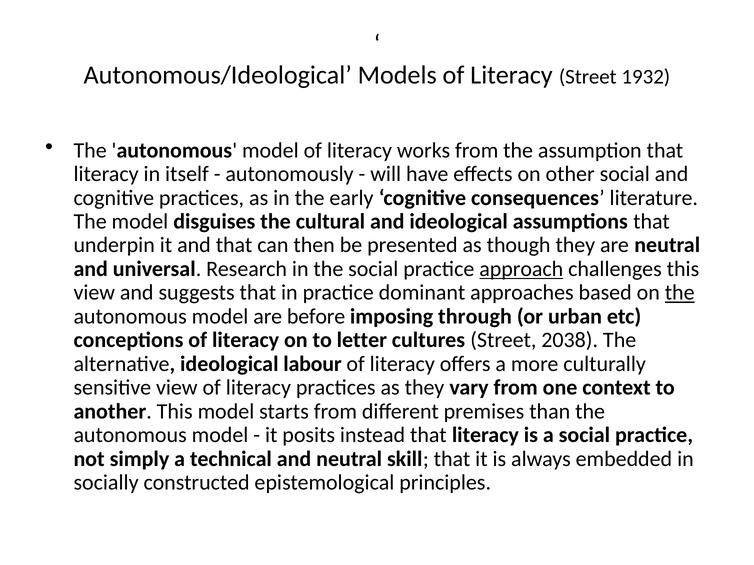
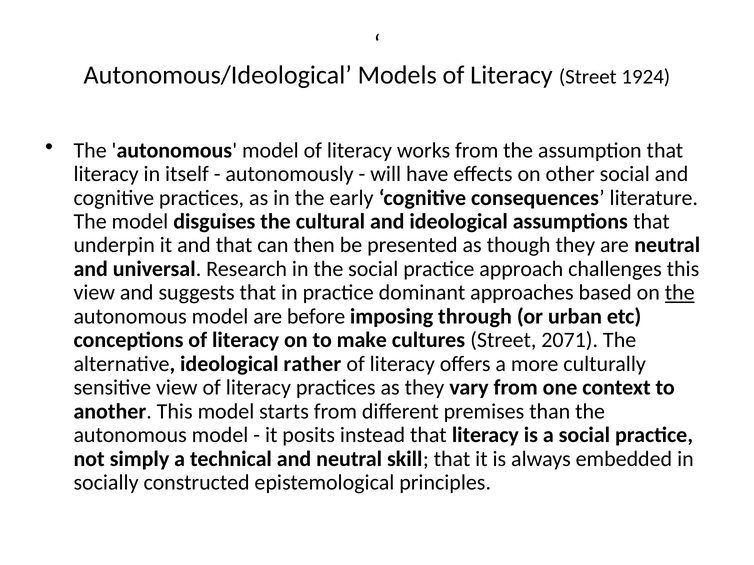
1932: 1932 -> 1924
approach underline: present -> none
letter: letter -> make
2038: 2038 -> 2071
labour: labour -> rather
